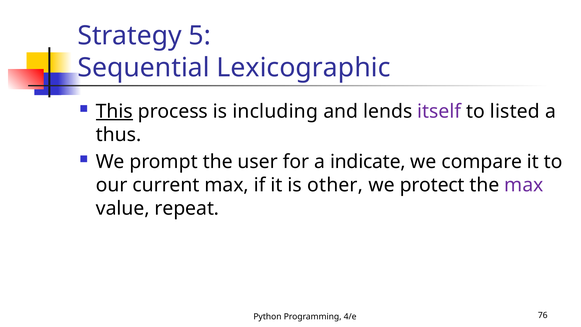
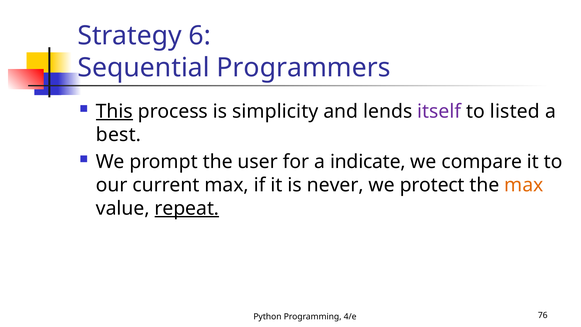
5: 5 -> 6
Lexicographic: Lexicographic -> Programmers
including: including -> simplicity
thus: thus -> best
other: other -> never
max at (524, 185) colour: purple -> orange
repeat underline: none -> present
